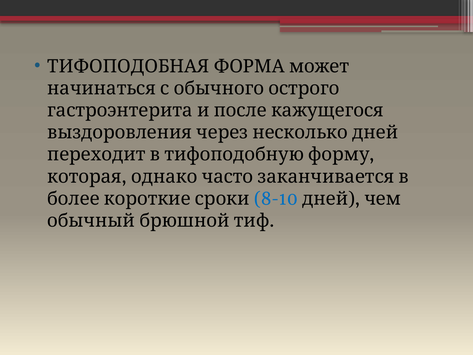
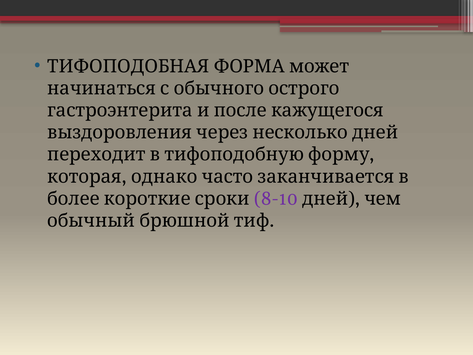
8-10 colour: blue -> purple
